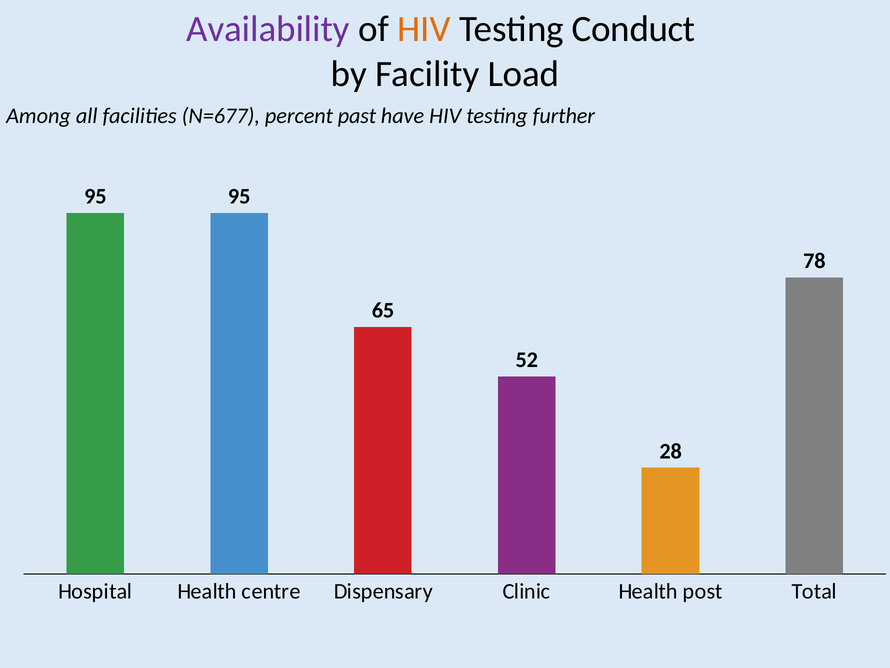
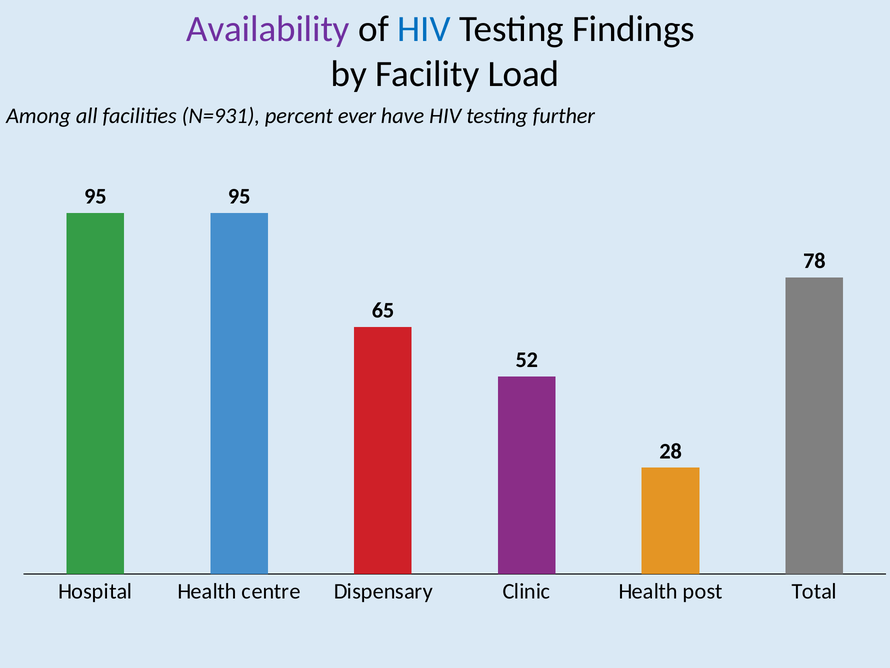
HIV at (424, 29) colour: orange -> blue
Conduct: Conduct -> Findings
N=677: N=677 -> N=931
past: past -> ever
